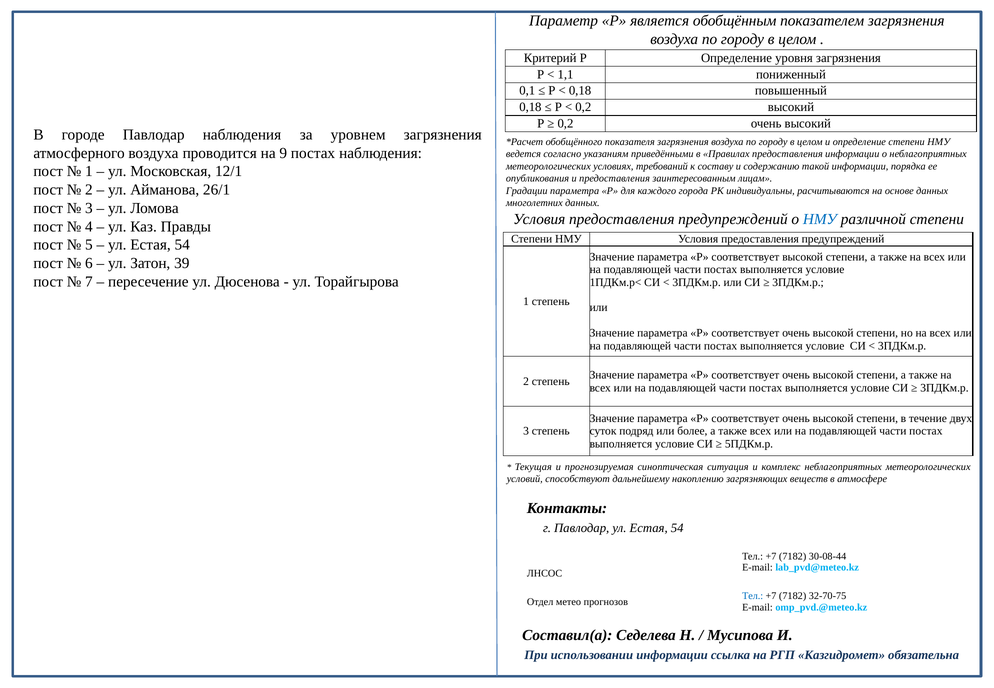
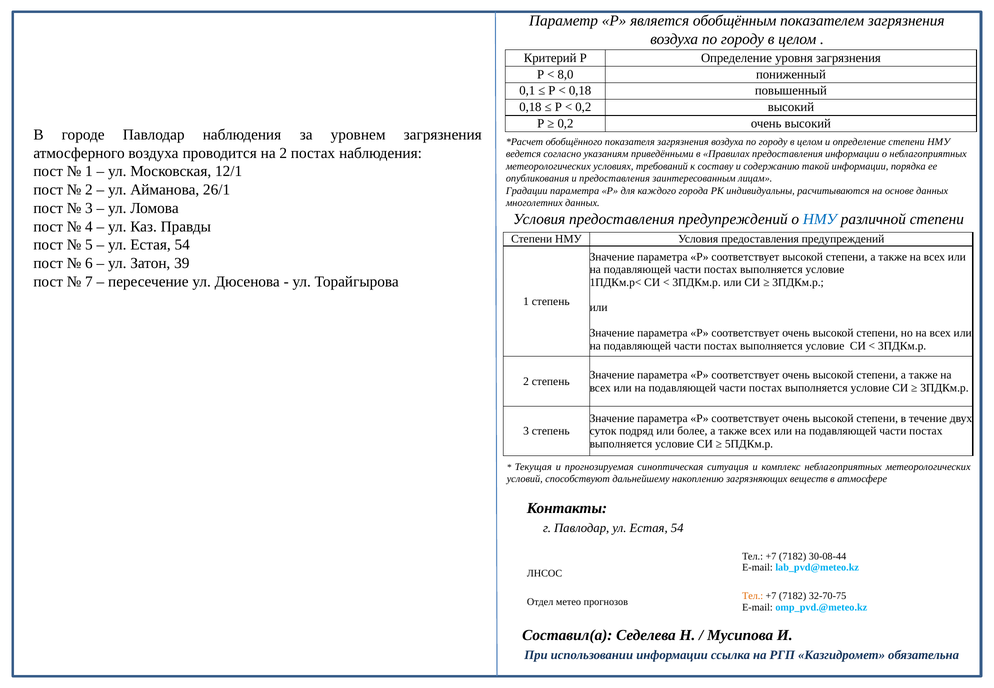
1,1: 1,1 -> 8,0
на 9: 9 -> 2
Тел at (753, 596) colour: blue -> orange
